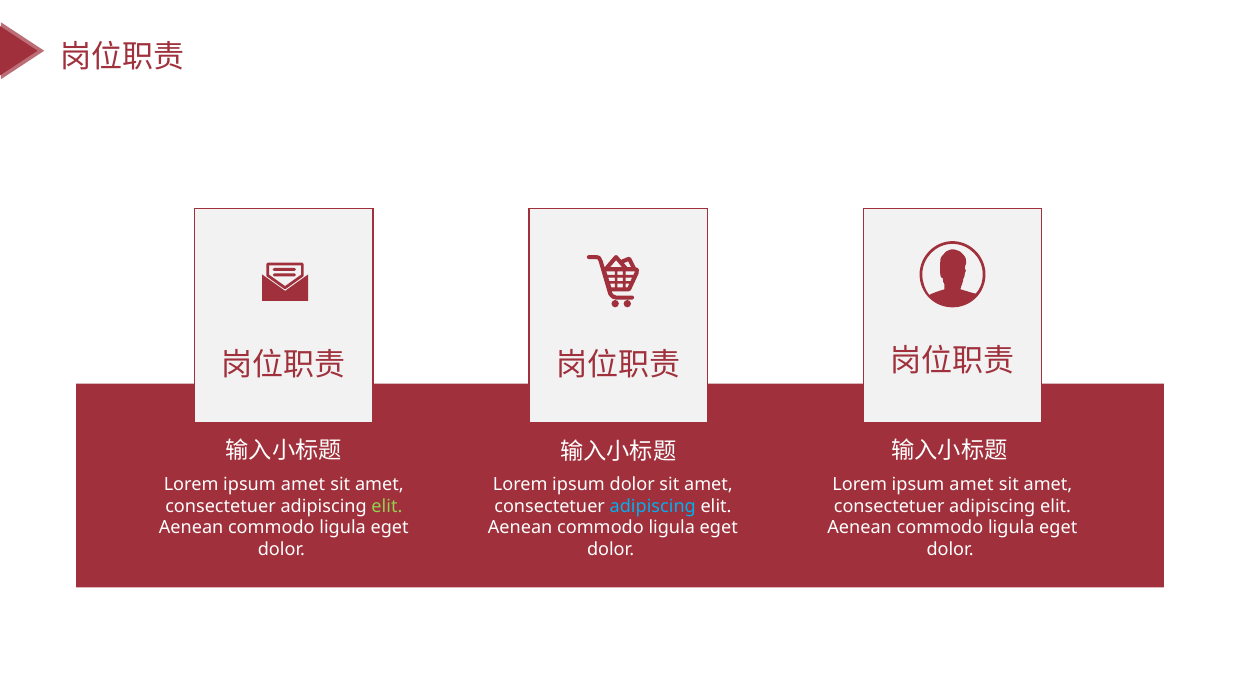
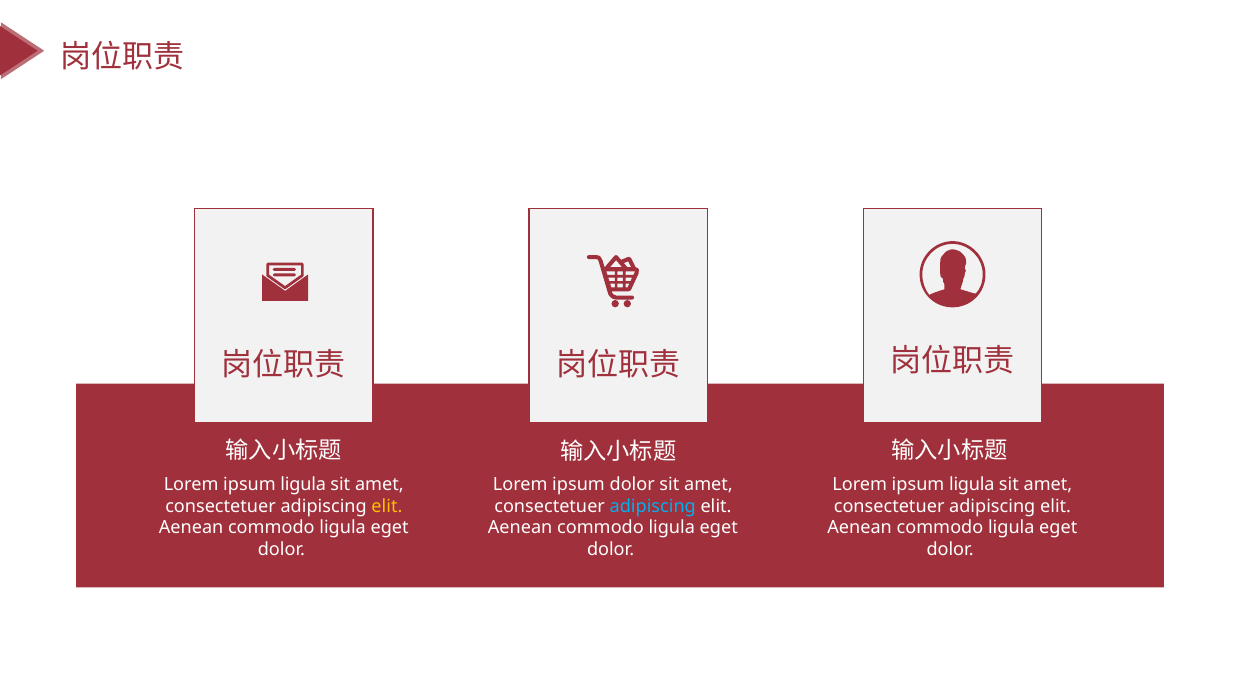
amet at (303, 484): amet -> ligula
amet at (972, 484): amet -> ligula
elit at (387, 506) colour: light green -> yellow
